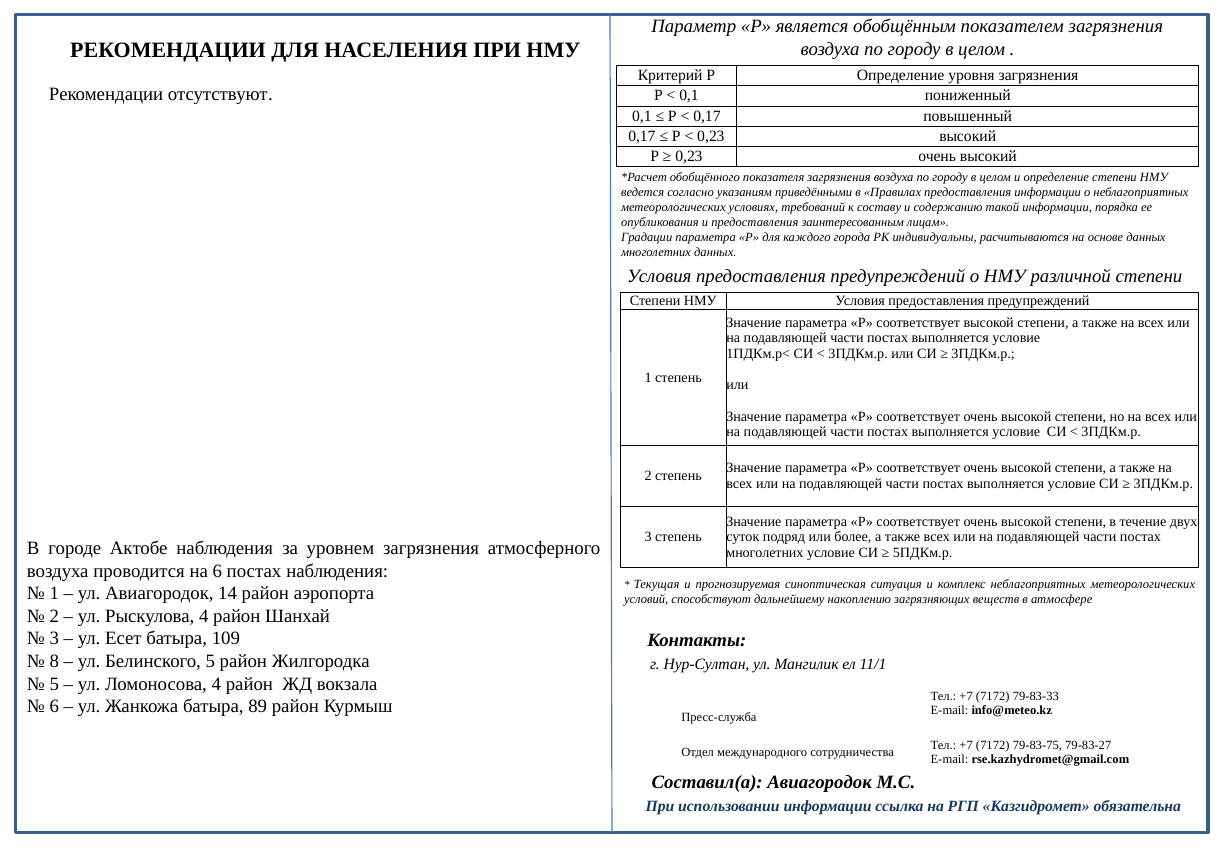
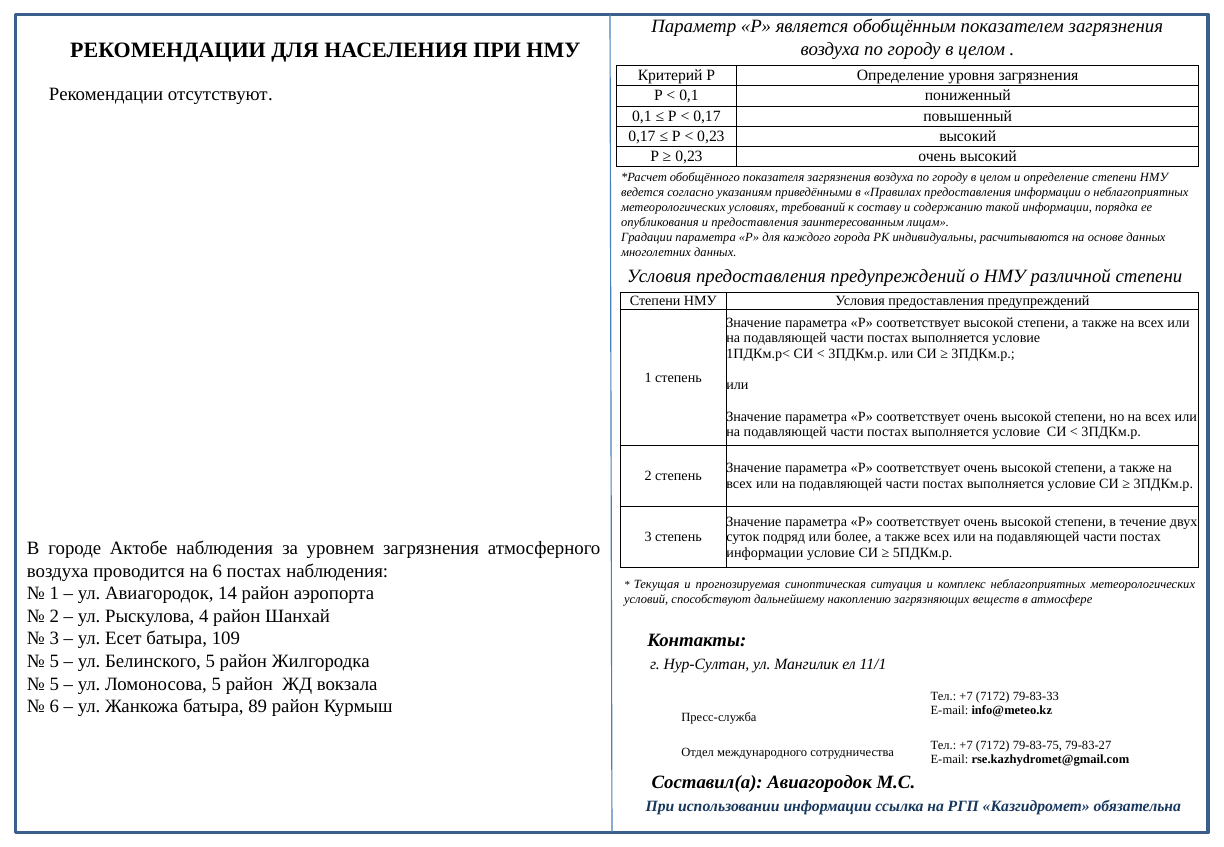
многолетних at (765, 553): многолетних -> информации
8 at (54, 662): 8 -> 5
Ломоносова 4: 4 -> 5
